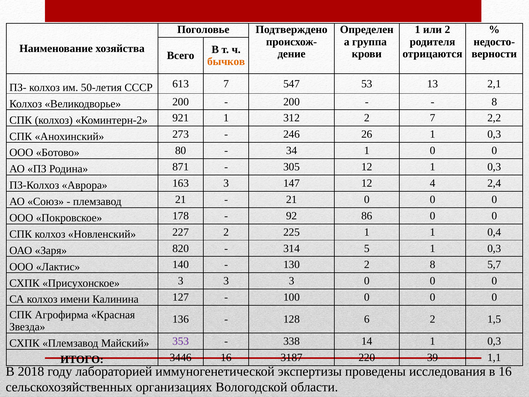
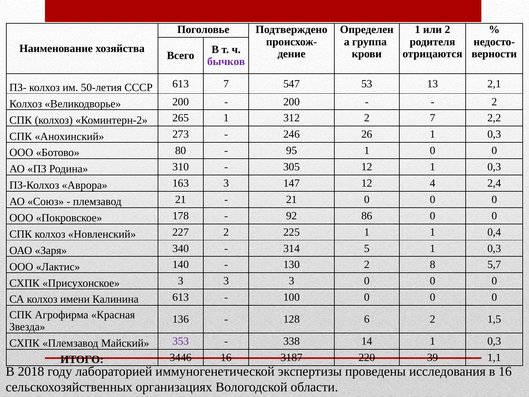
бычков colour: orange -> purple
8 at (494, 102): 8 -> 2
921: 921 -> 265
34: 34 -> 95
871: 871 -> 310
820: 820 -> 340
Калинина 127: 127 -> 613
